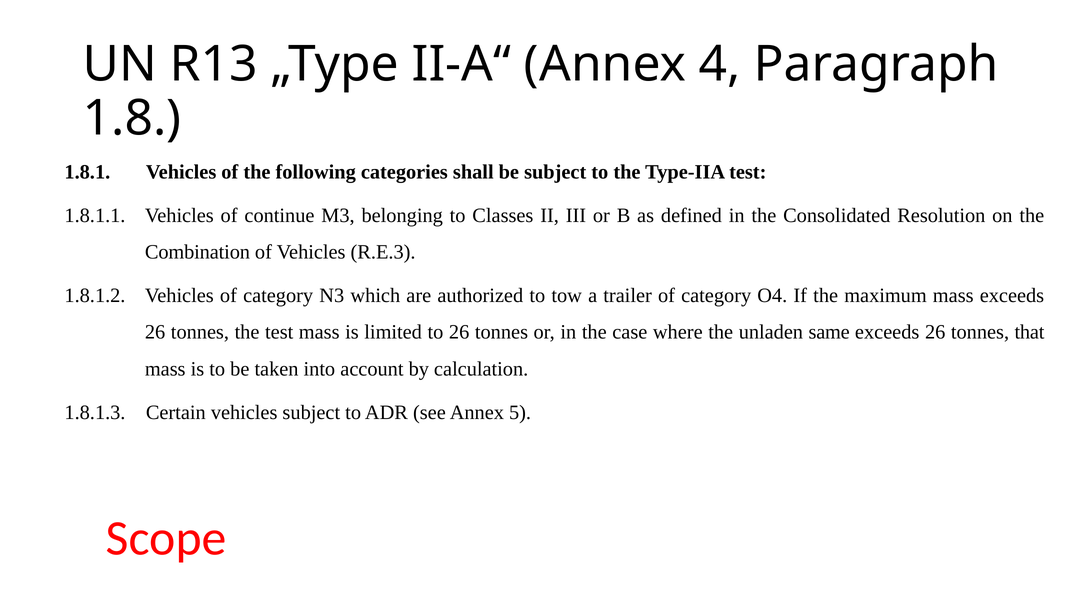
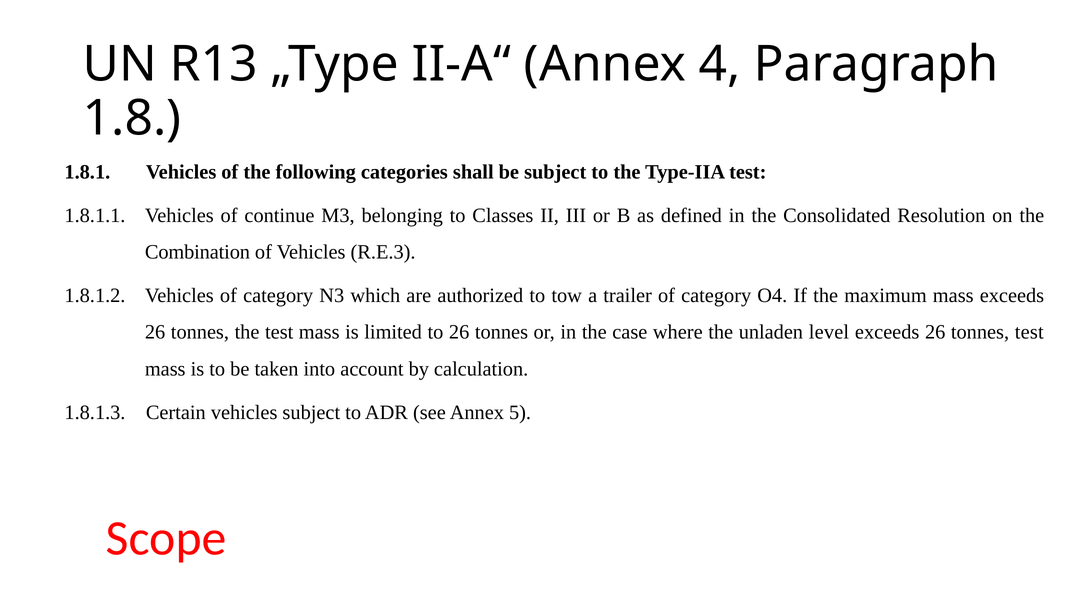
same: same -> level
tonnes that: that -> test
